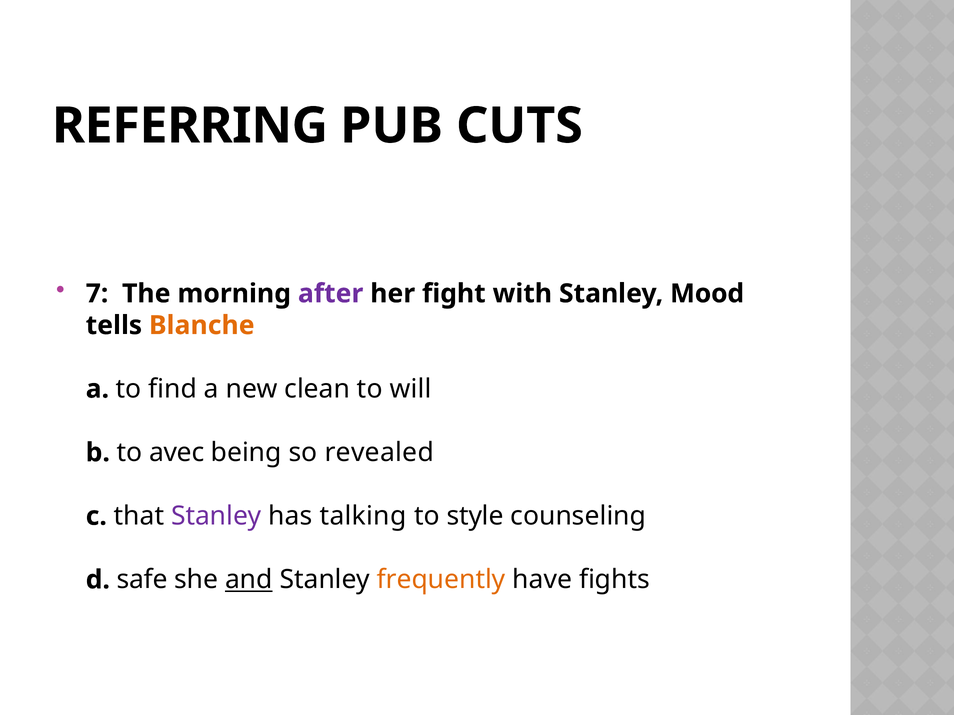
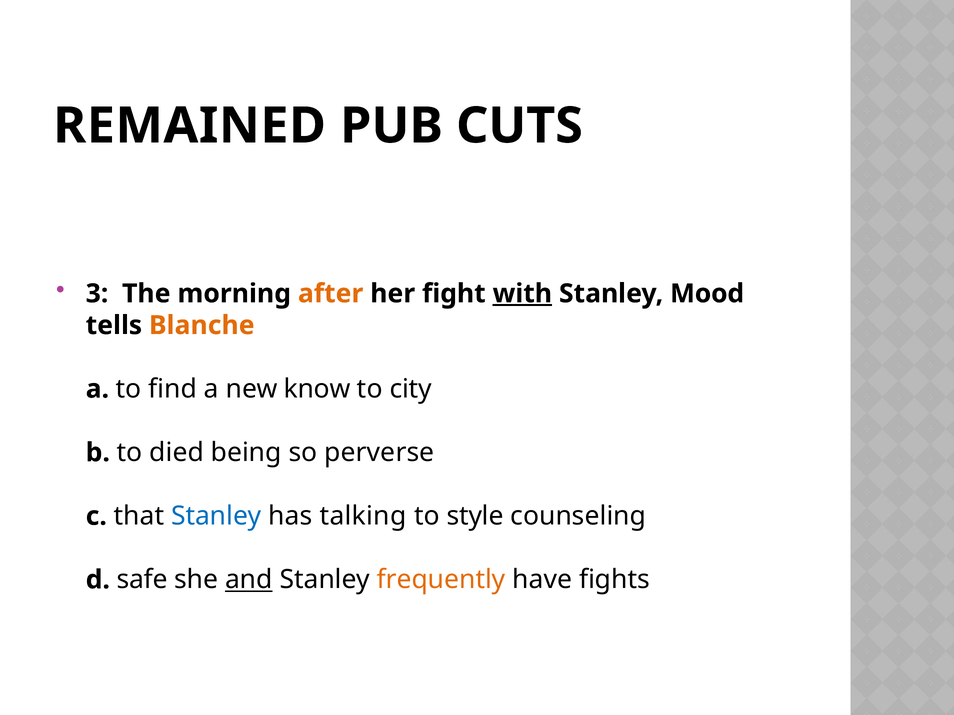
REFERRING: REFERRING -> REMAINED
7: 7 -> 3
after colour: purple -> orange
with underline: none -> present
clean: clean -> know
will: will -> city
avec: avec -> died
revealed: revealed -> perverse
Stanley at (216, 516) colour: purple -> blue
